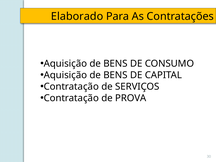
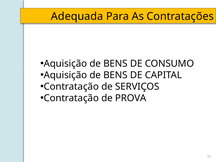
Elaborado: Elaborado -> Adequada
